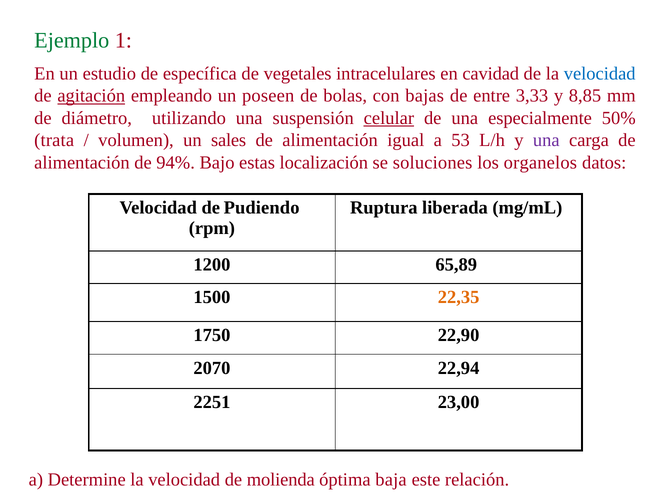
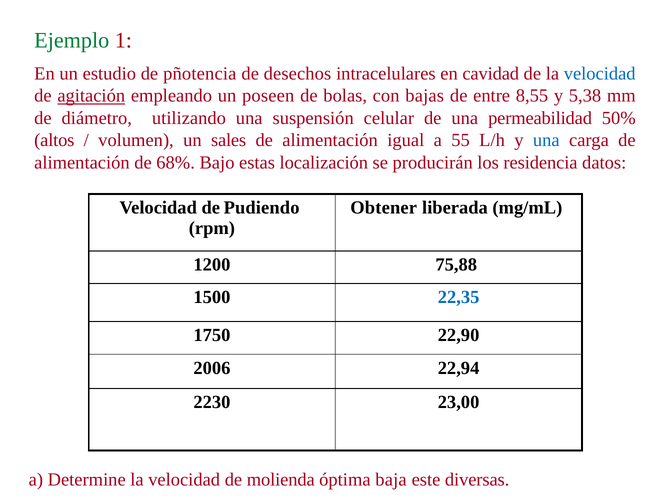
específica: específica -> pñotencia
vegetales: vegetales -> desechos
3,33: 3,33 -> 8,55
8,85: 8,85 -> 5,38
celular underline: present -> none
especialmente: especialmente -> permeabilidad
trata: trata -> altos
53: 53 -> 55
una at (546, 140) colour: purple -> blue
94%: 94% -> 68%
soluciones: soluciones -> producirán
organelos: organelos -> residencia
Ruptura: Ruptura -> Obtener
65,89: 65,89 -> 75,88
22,35 colour: orange -> blue
2070: 2070 -> 2006
2251: 2251 -> 2230
relación: relación -> diversas
